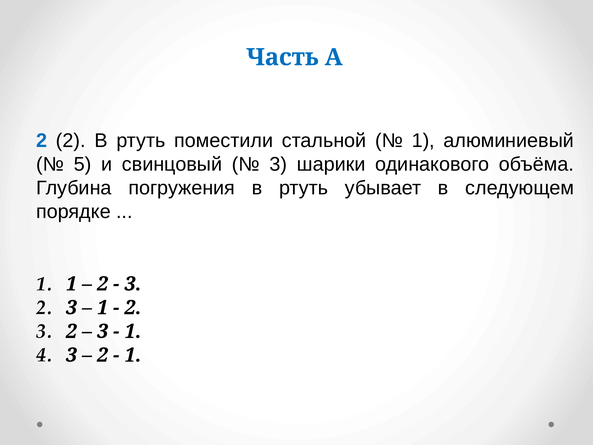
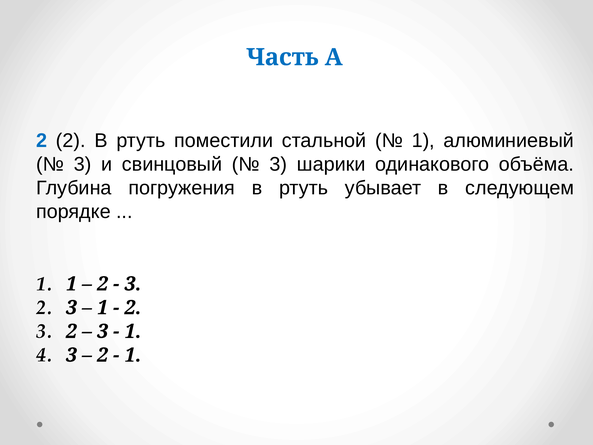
5 at (82, 164): 5 -> 3
